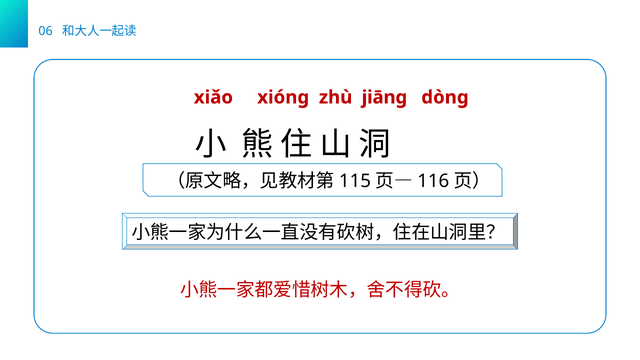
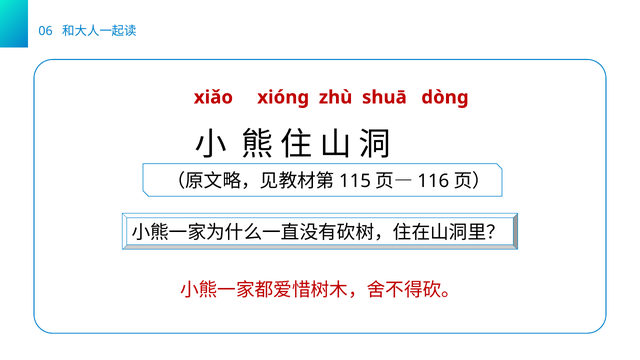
jiānɡ: jiānɡ -> shuā
